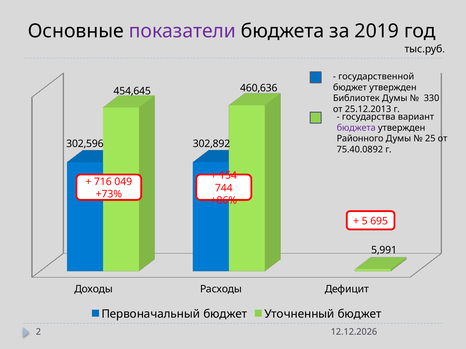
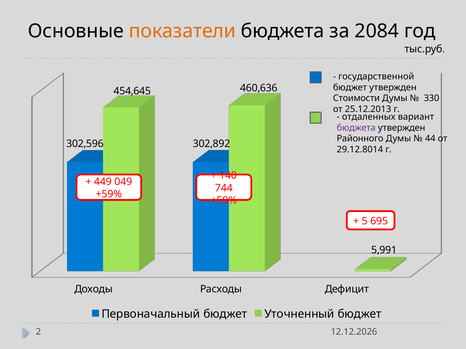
показатели colour: purple -> orange
2019: 2019 -> 2084
Библиотек: Библиотек -> Стоимости
государства: государства -> отдаленных
25: 25 -> 44
75.40.0892: 75.40.0892 -> 29.12.8014
154: 154 -> 140
716: 716 -> 449
+73% at (109, 194): +73% -> +59%
+86% at (224, 201): +86% -> +59%
